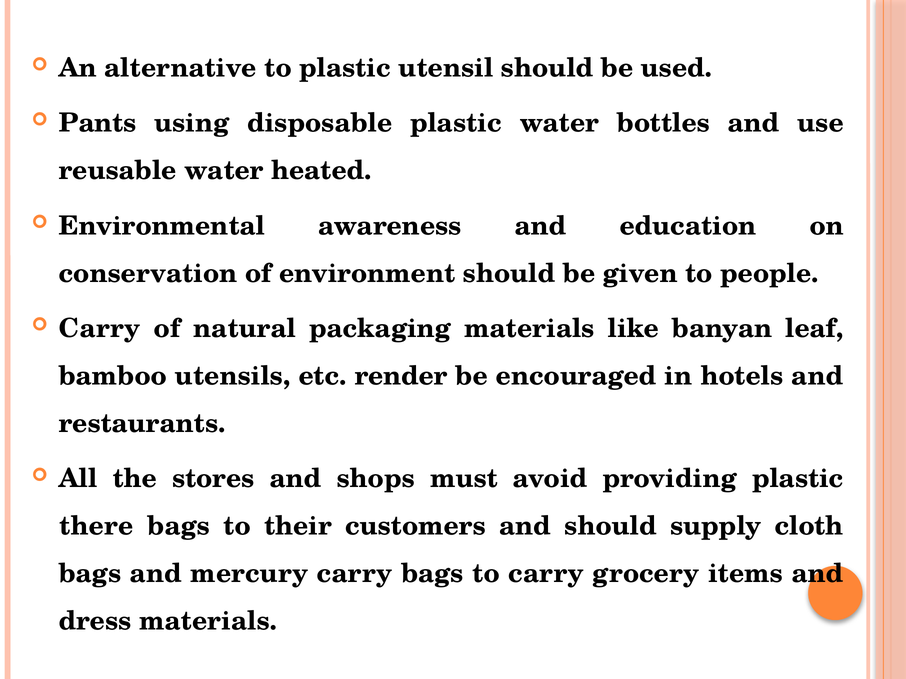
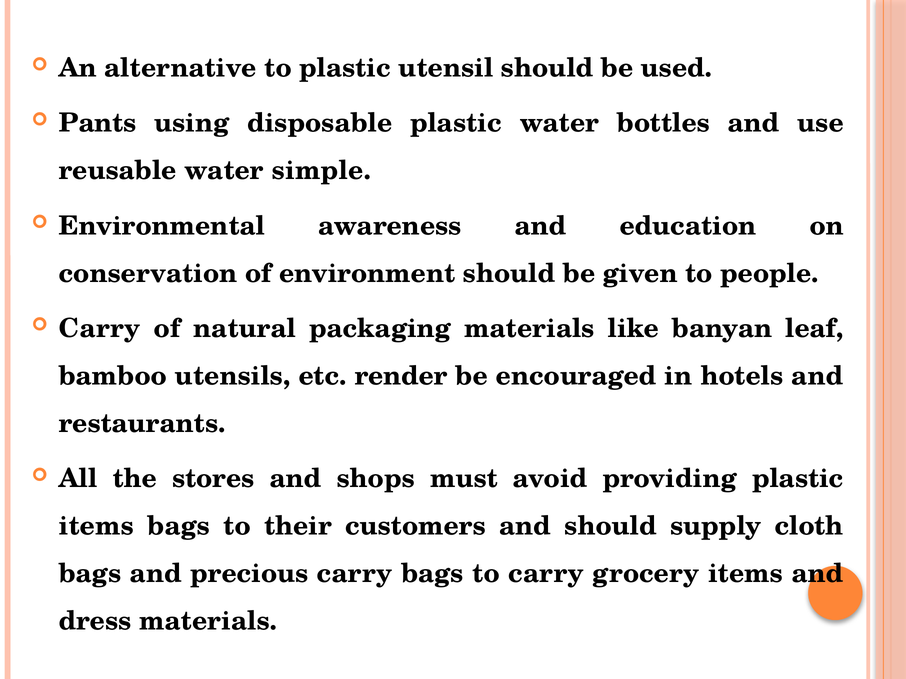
heated: heated -> simple
there at (96, 526): there -> items
mercury: mercury -> precious
